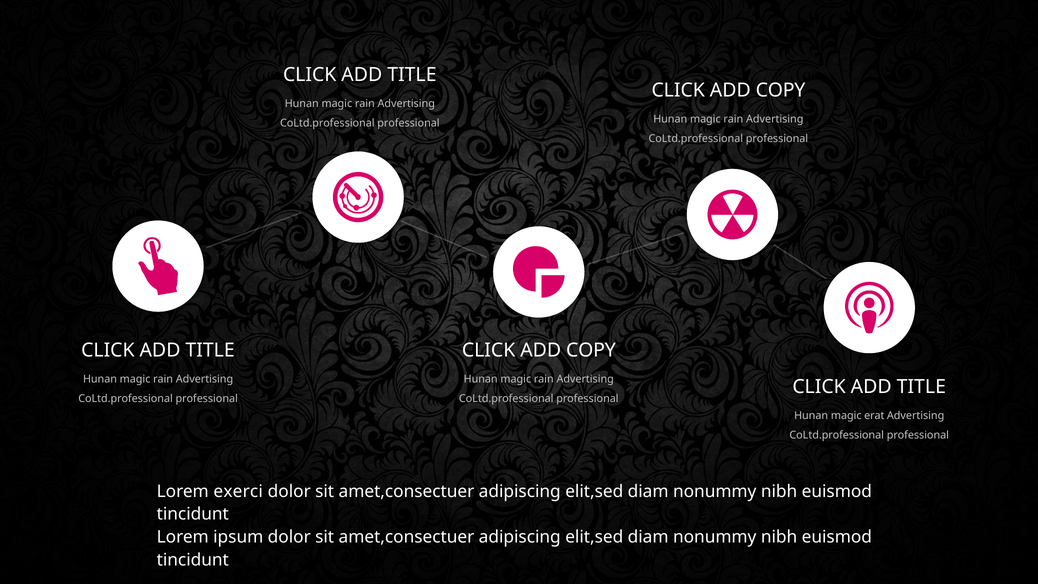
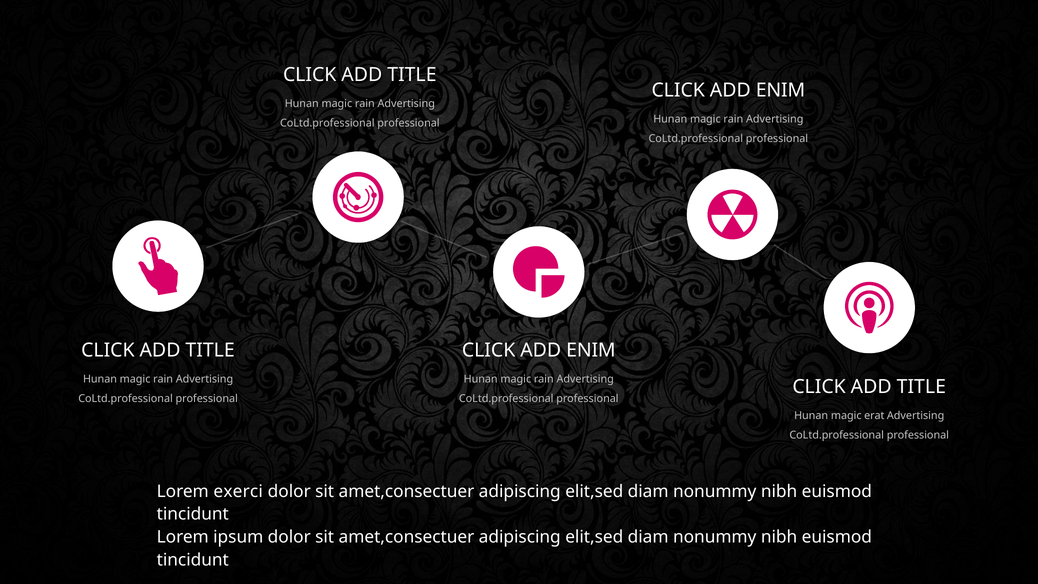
COPY at (781, 90): COPY -> ENIM
COPY at (591, 350): COPY -> ENIM
